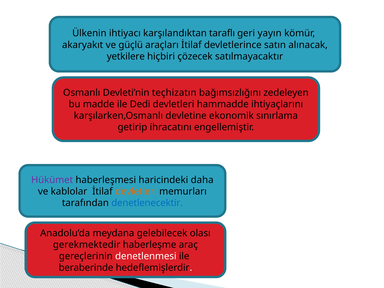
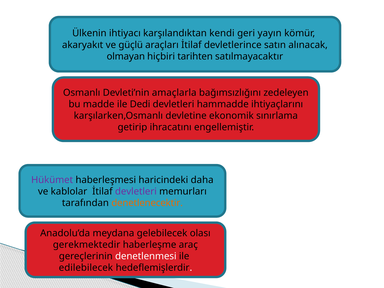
taraflı: taraflı -> kendi
yetkilere: yetkilere -> olmayan
çözecek: çözecek -> tarihten
teçhizatın: teçhizatın -> amaçlarla
devletleri at (136, 192) colour: orange -> purple
denetlenecektir colour: blue -> orange
beraberinde: beraberinde -> edilebilecek
